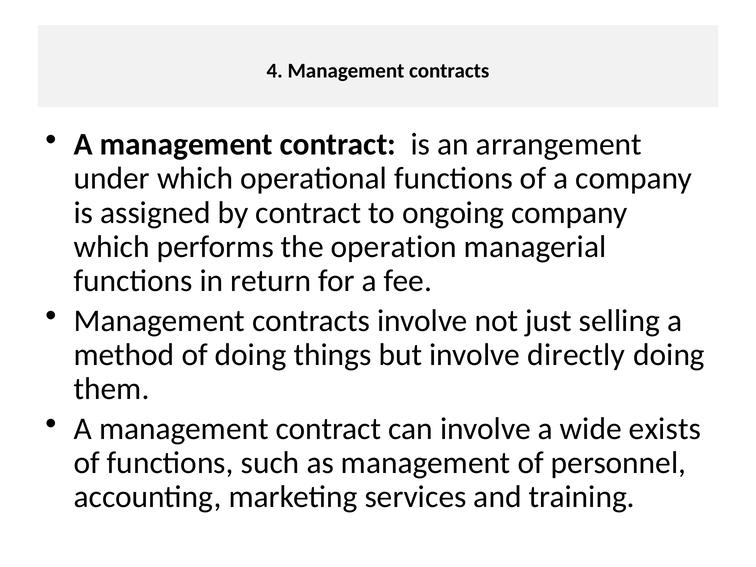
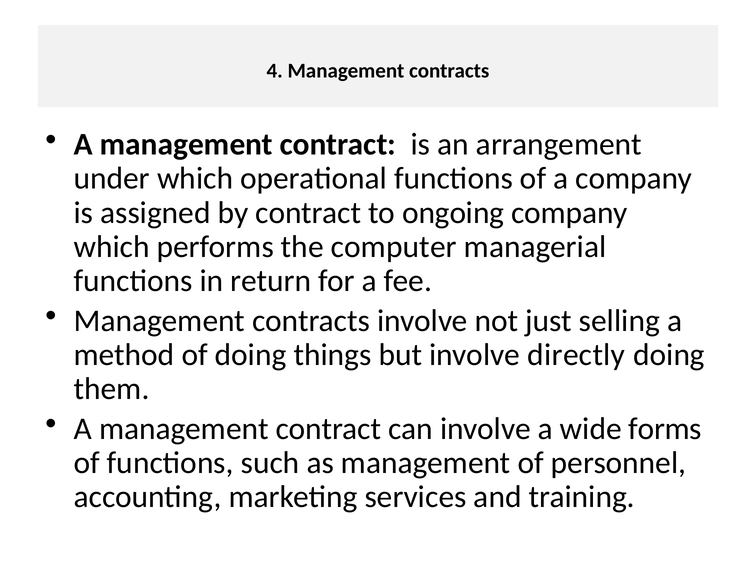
operation: operation -> computer
exists: exists -> forms
